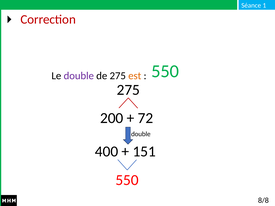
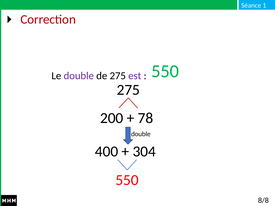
est colour: orange -> purple
72: 72 -> 78
151: 151 -> 304
